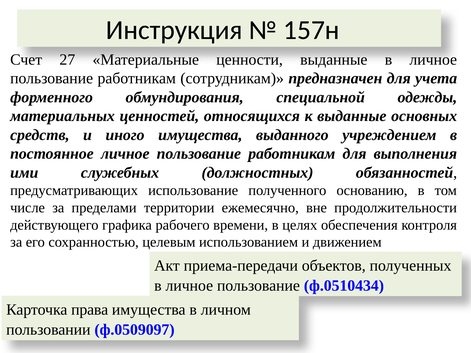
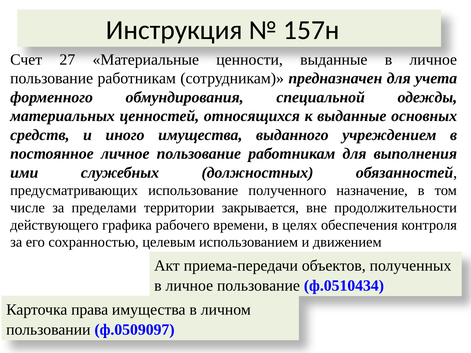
основанию: основанию -> назначение
ежемесячно: ежемесячно -> закрывается
